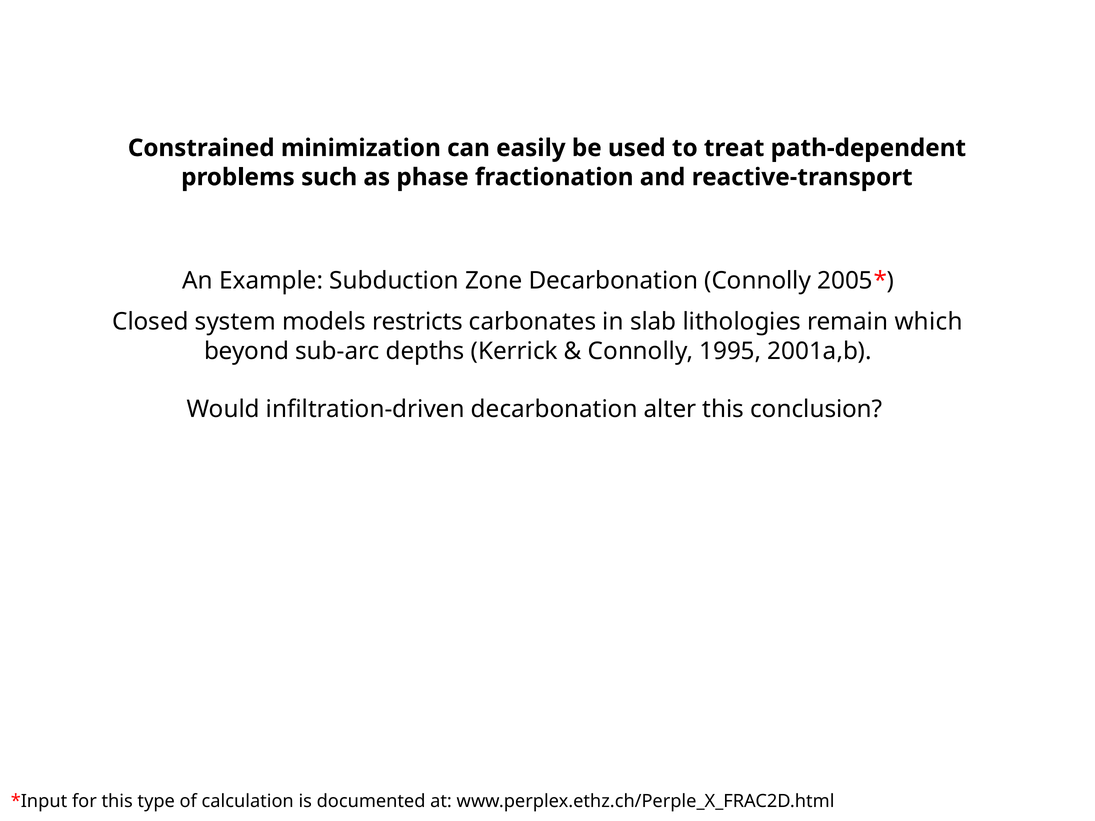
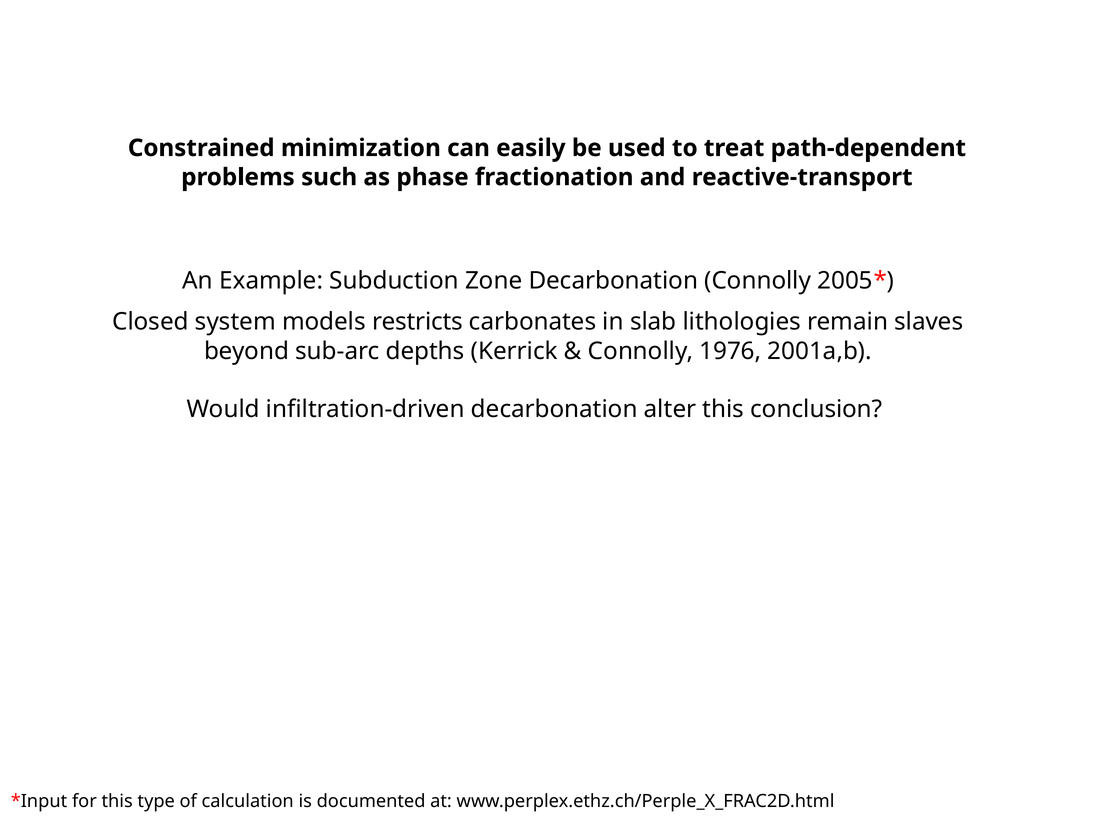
which: which -> slaves
1995: 1995 -> 1976
